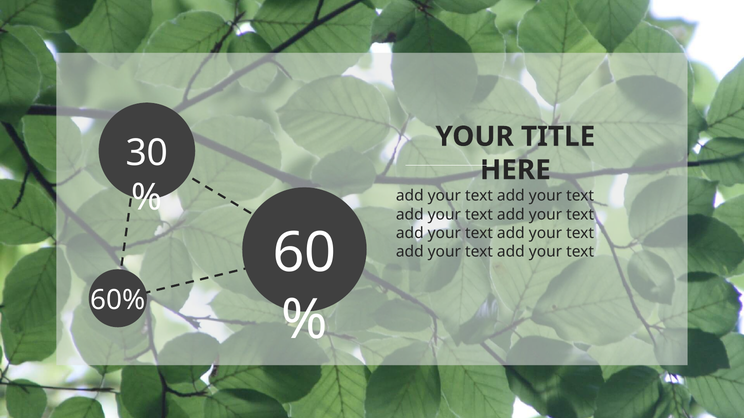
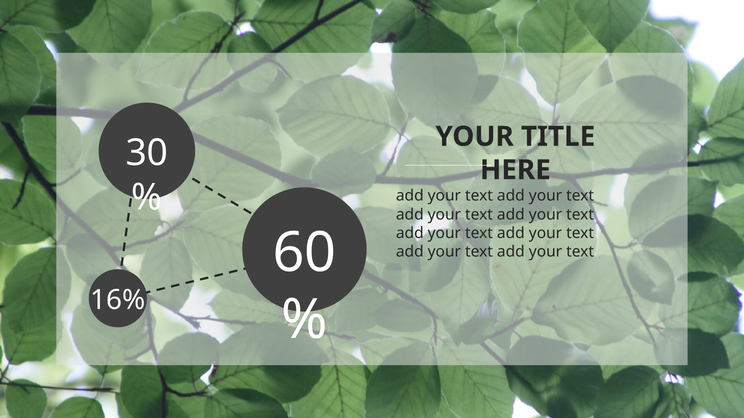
60%: 60% -> 16%
